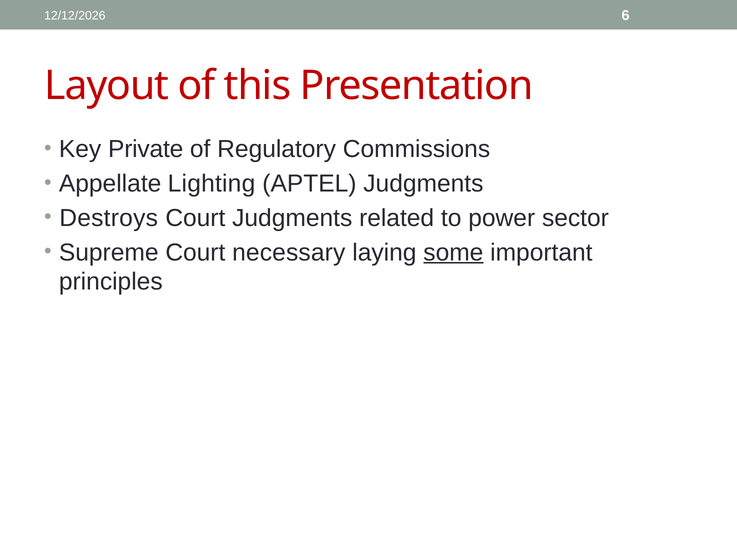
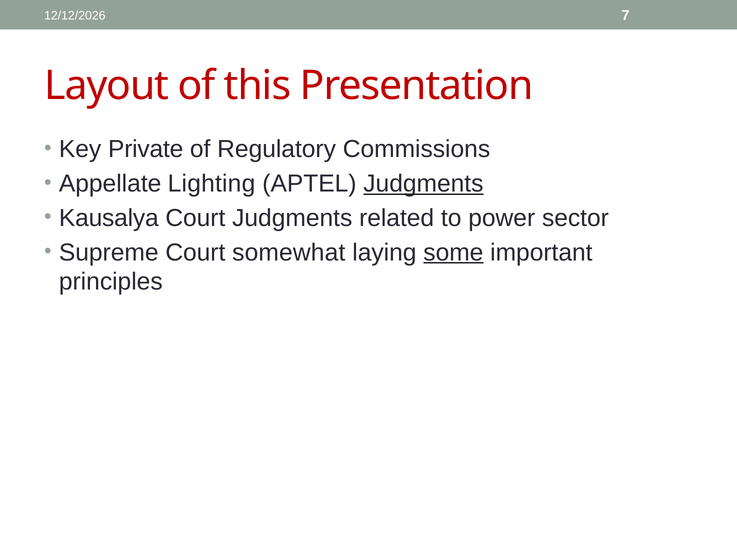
6: 6 -> 7
Judgments at (423, 184) underline: none -> present
Destroys: Destroys -> Kausalya
necessary: necessary -> somewhat
